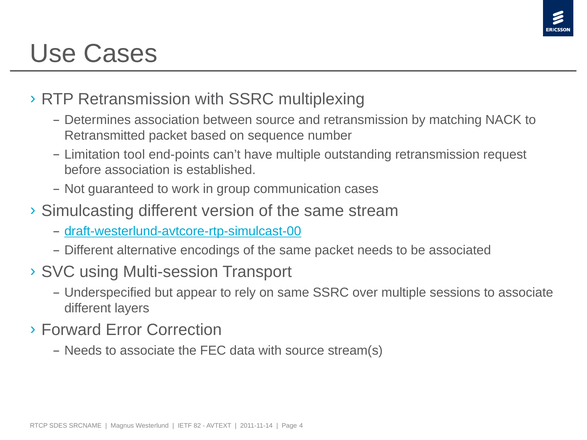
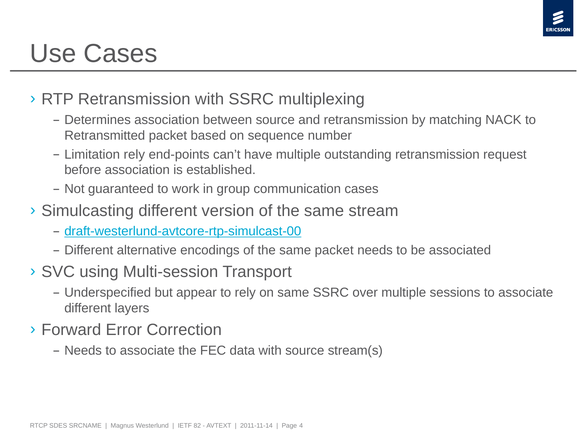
Limitation tool: tool -> rely
